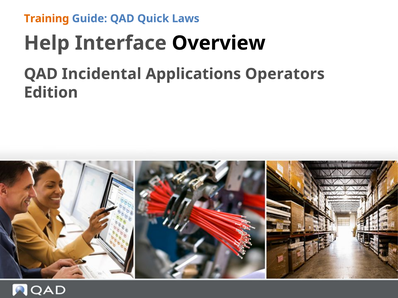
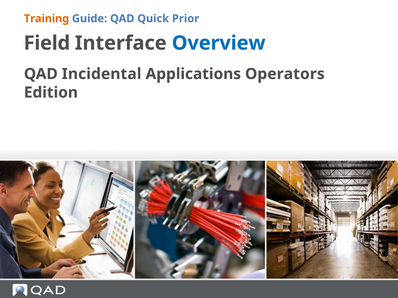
Laws: Laws -> Prior
Help: Help -> Field
Overview colour: black -> blue
